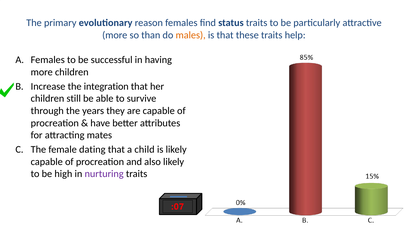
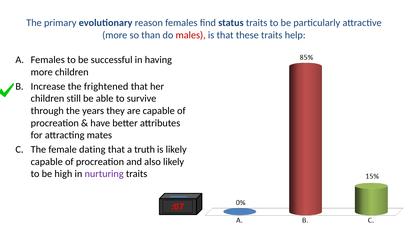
males colour: orange -> red
integration: integration -> frightened
child: child -> truth
